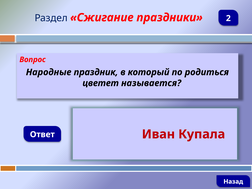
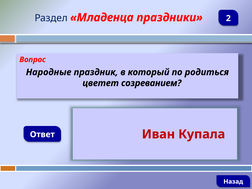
Сжигание: Сжигание -> Младенца
называется: называется -> созреванием
